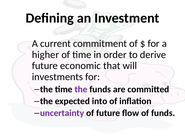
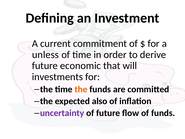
higher: higher -> unless
the at (81, 89) colour: purple -> orange
into: into -> also
